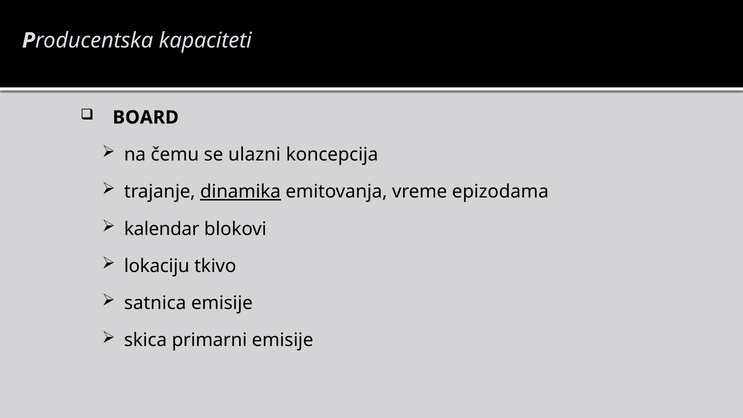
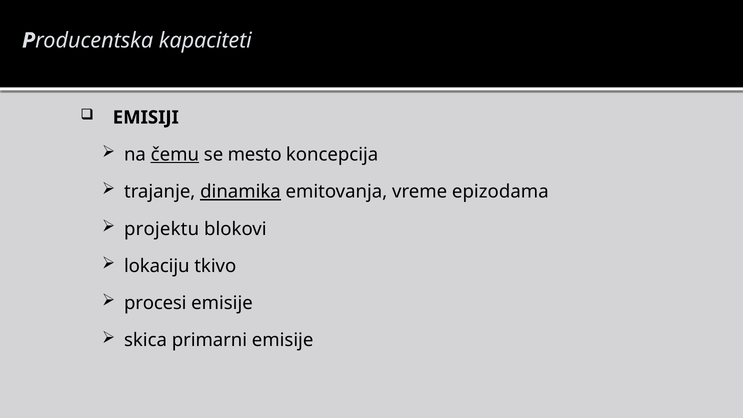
BOARD: BOARD -> EMISIJI
čemu underline: none -> present
ulazni: ulazni -> mesto
kalendar: kalendar -> projektu
satnica: satnica -> procesi
